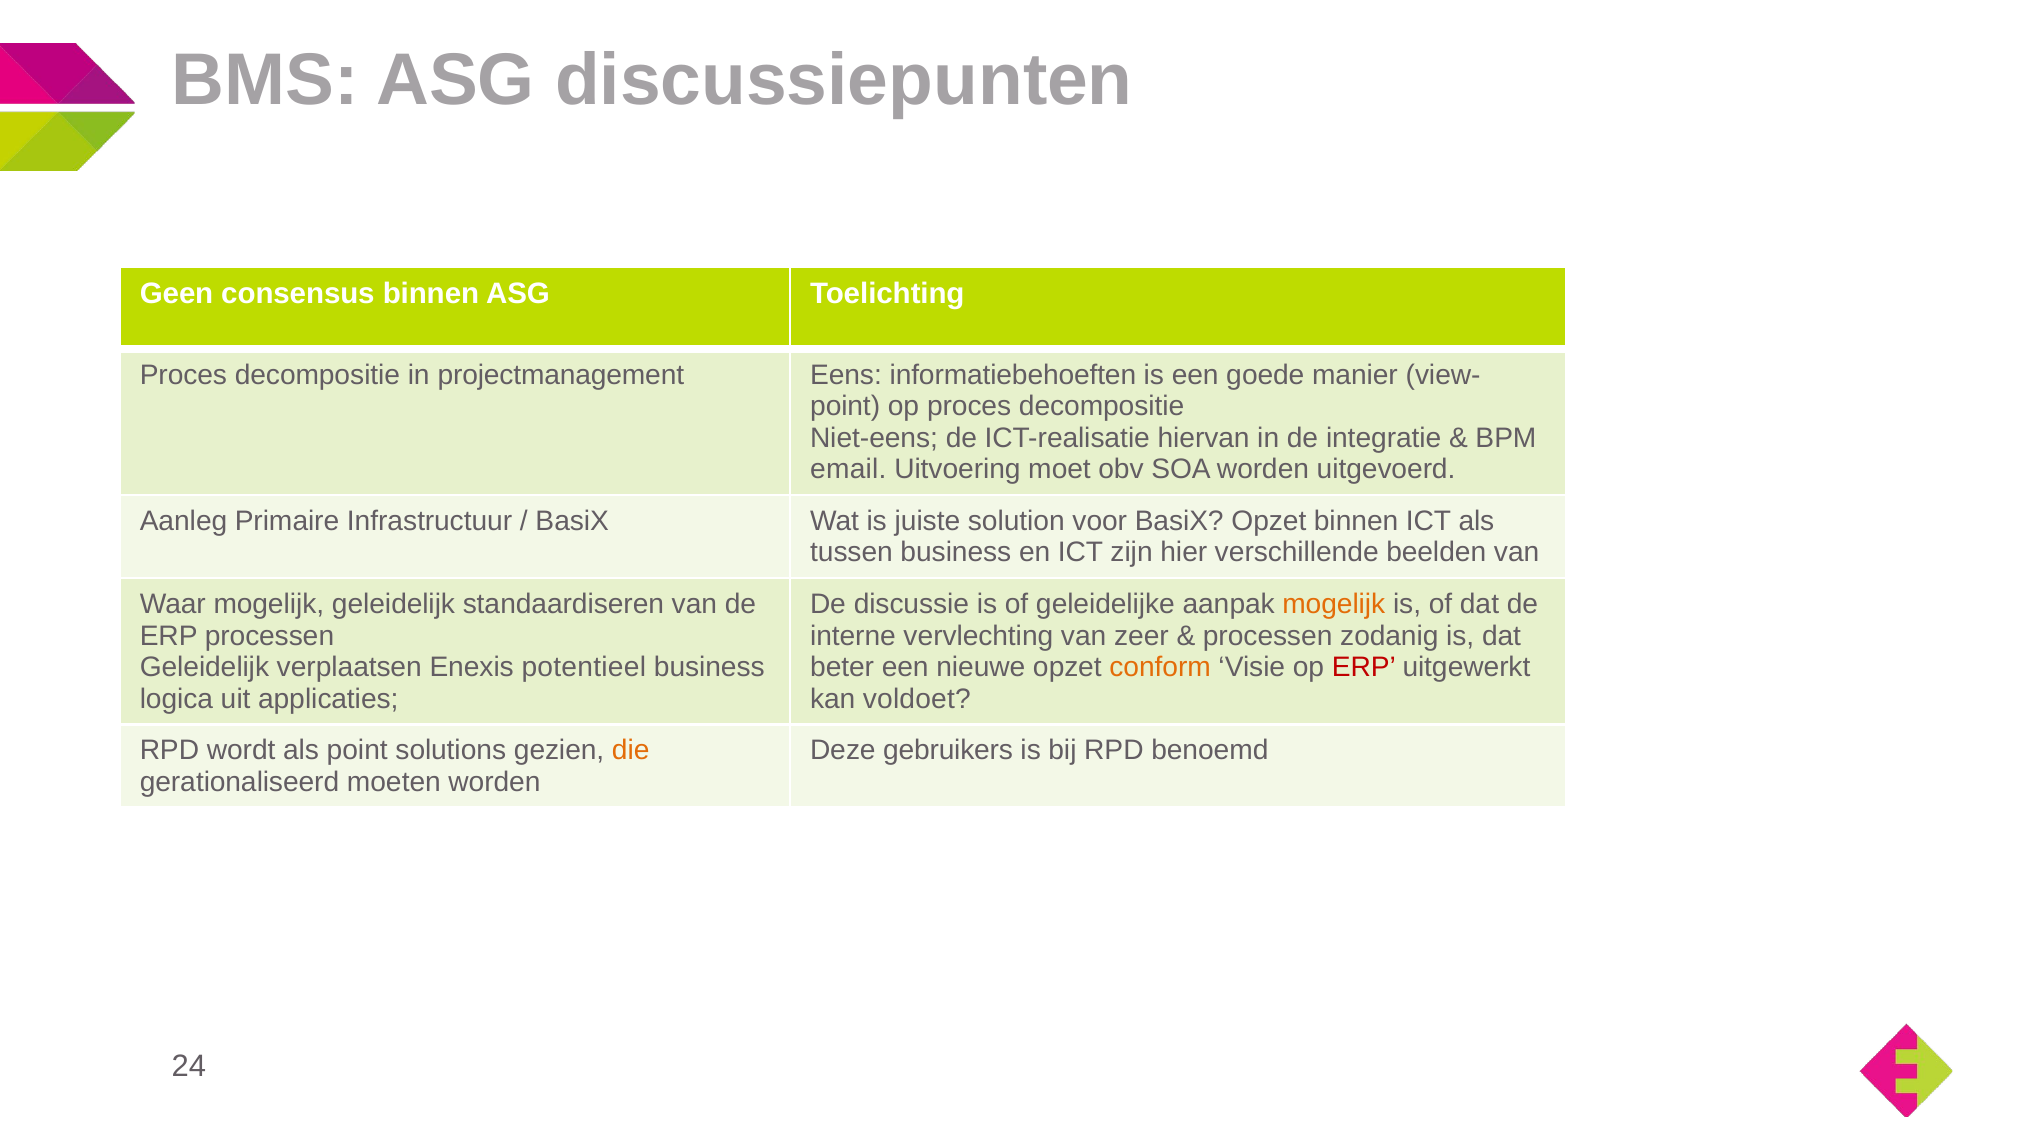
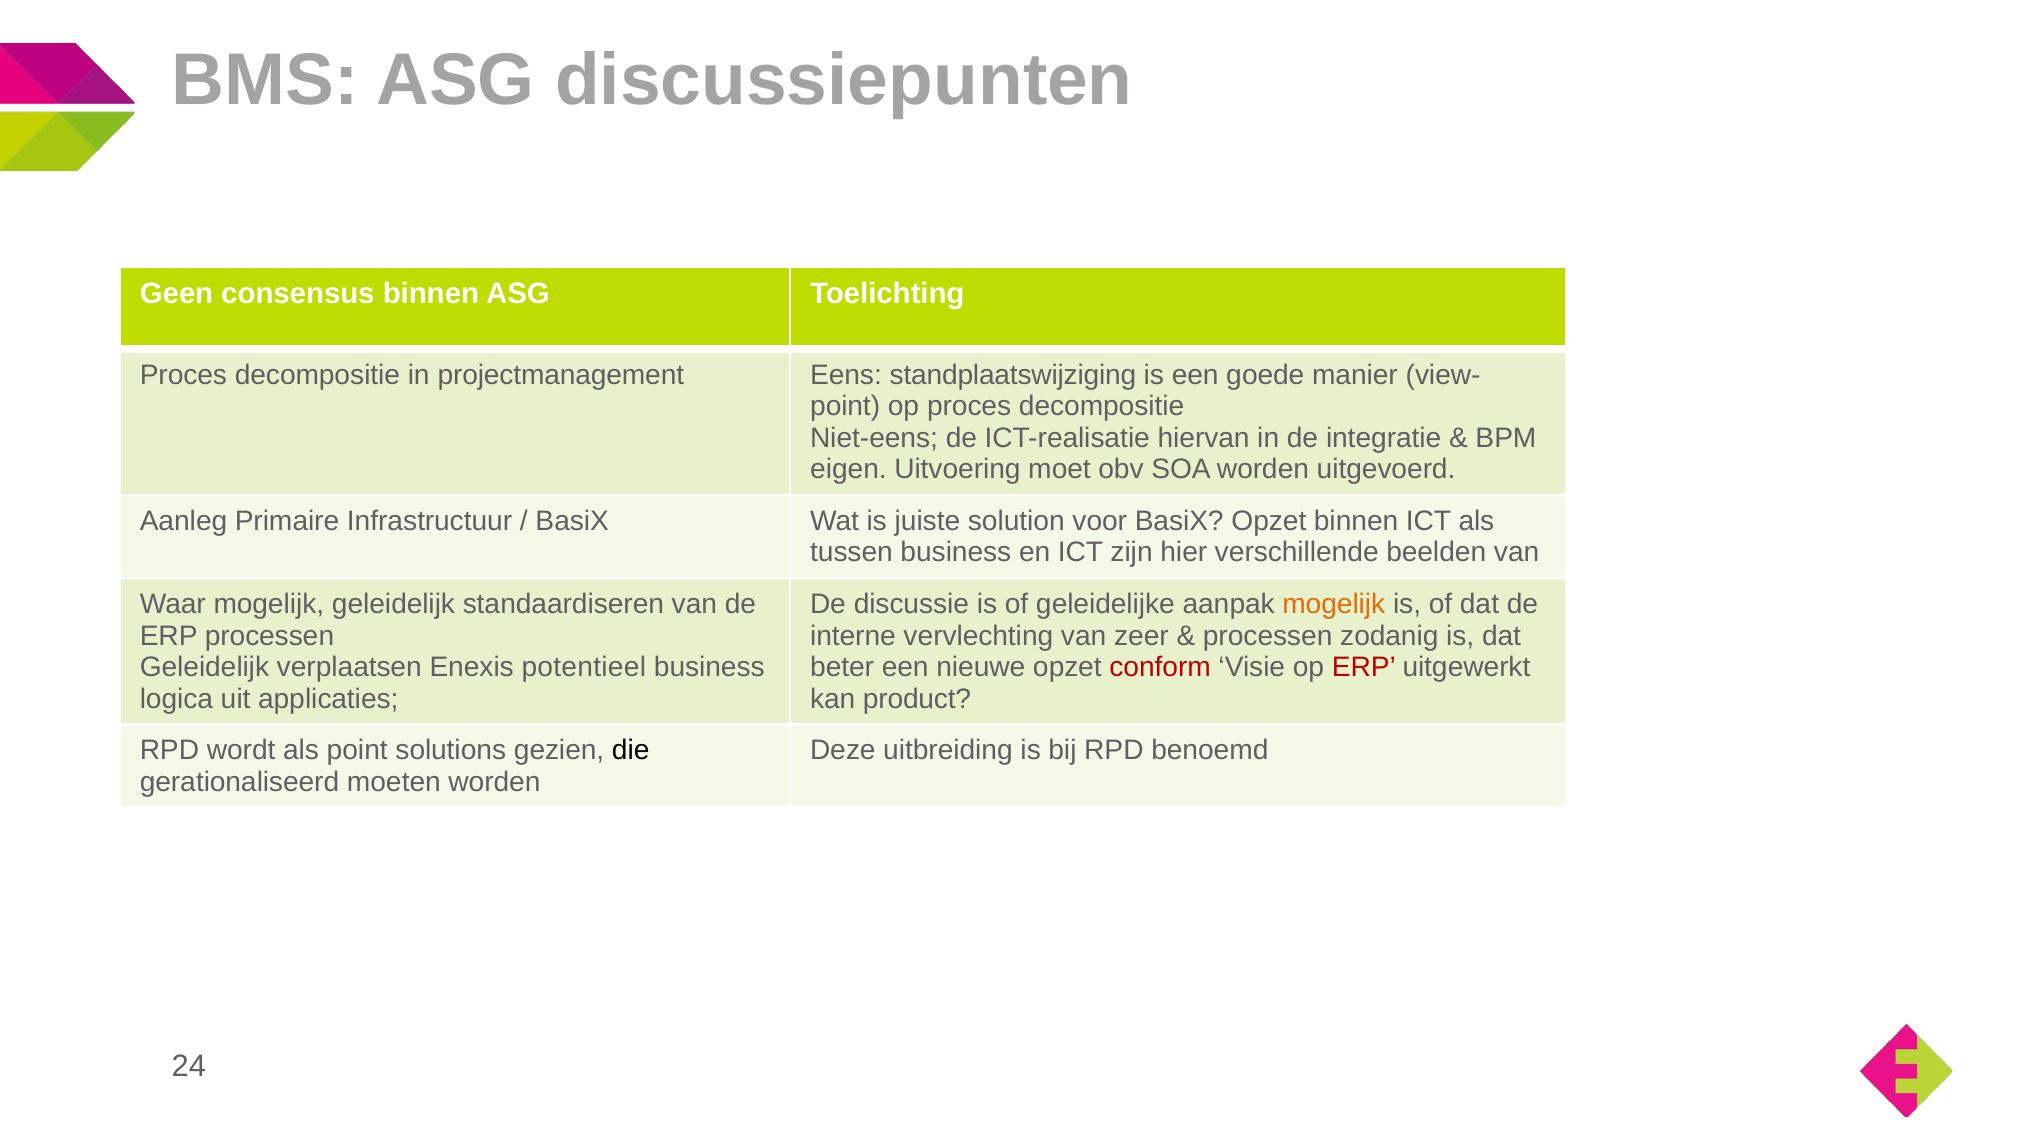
informatiebehoeften: informatiebehoeften -> standplaatswijziging
email: email -> eigen
conform colour: orange -> red
voldoet: voldoet -> product
die colour: orange -> black
gebruikers: gebruikers -> uitbreiding
